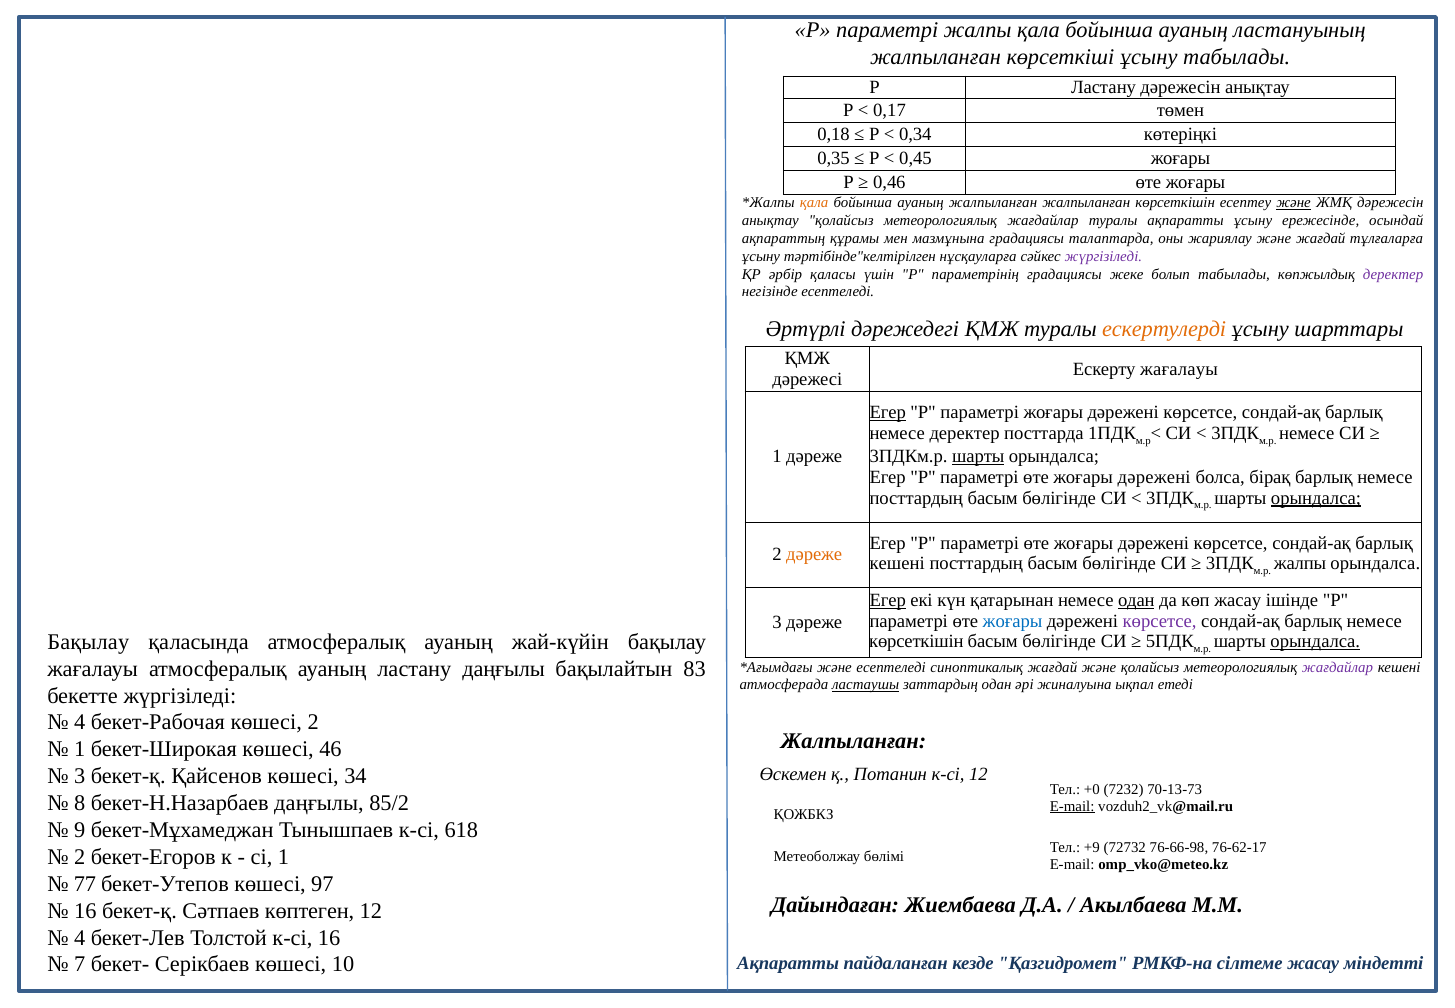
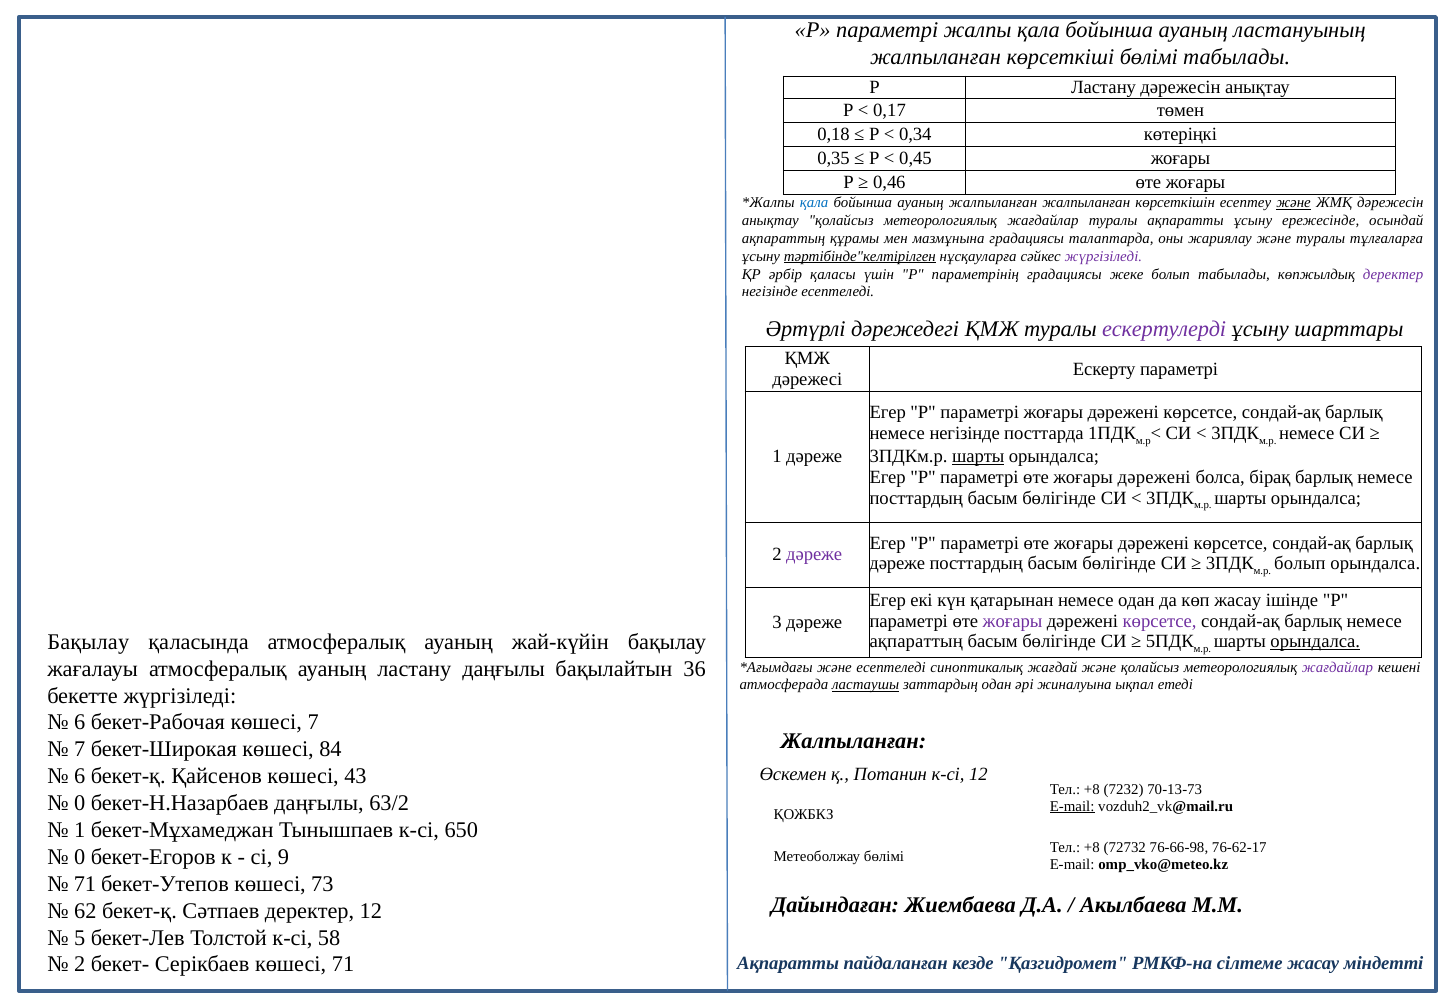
көрсеткіші ұсыну: ұсыну -> бөлімі
қала at (814, 202) colour: orange -> blue
және жағдай: жағдай -> туралы
тәртібінде"келтірілген underline: none -> present
ескертулерді colour: orange -> purple
Ескерту жағалауы: жағалауы -> параметрі
Егер at (888, 412) underline: present -> none
немесе деректер: деректер -> негізінде
орындалса at (1316, 498) underline: present -> none
дәреже at (814, 554) colour: orange -> purple
кешені at (897, 563): кешені -> дәреже
жалпы at (1300, 563): жалпы -> болып
Егер at (888, 600) underline: present -> none
одан at (1136, 600) underline: present -> none
жоғары at (1013, 621) colour: blue -> purple
көрсеткішін at (916, 641): көрсеткішін -> ақпараттың
83: 83 -> 36
4 at (80, 722): 4 -> 6
көшесі 2: 2 -> 7
1 at (80, 749): 1 -> 7
46: 46 -> 84
3 at (80, 776): 3 -> 6
34: 34 -> 43
+0 at (1092, 789): +0 -> +8
8 at (80, 803): 8 -> 0
85/2: 85/2 -> 63/2
9 at (80, 830): 9 -> 1
618: 618 -> 650
+9 at (1092, 847): +9 -> +8
2 at (80, 856): 2 -> 0
сі 1: 1 -> 9
77 at (85, 883): 77 -> 71
97: 97 -> 73
16 at (85, 910): 16 -> 62
Сәтпаев көптеген: көптеген -> деректер
4 at (80, 937): 4 -> 5
к-сі 16: 16 -> 58
7 at (80, 964): 7 -> 2
көшесі 10: 10 -> 71
